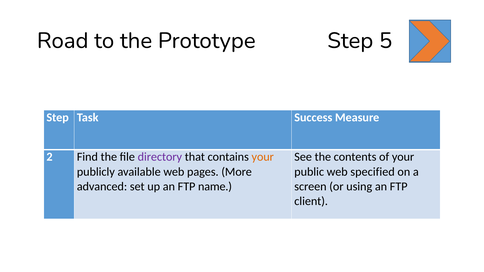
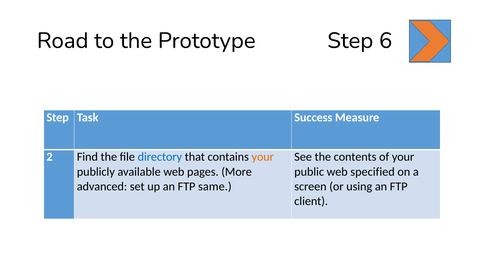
5: 5 -> 6
directory colour: purple -> blue
name: name -> same
